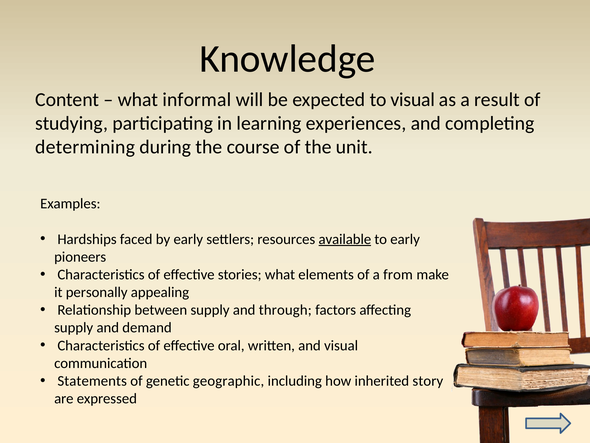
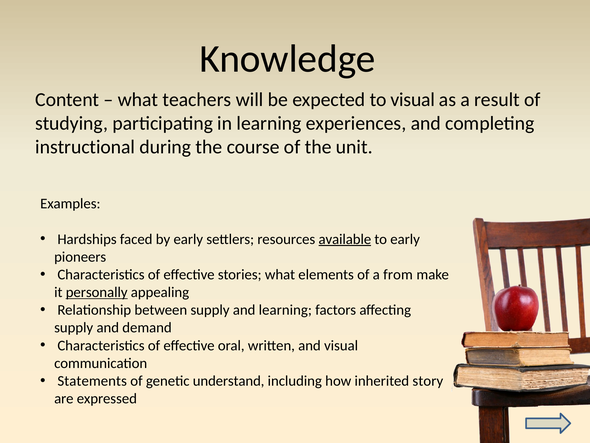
informal: informal -> teachers
determining: determining -> instructional
personally underline: none -> present
and through: through -> learning
geographic: geographic -> understand
